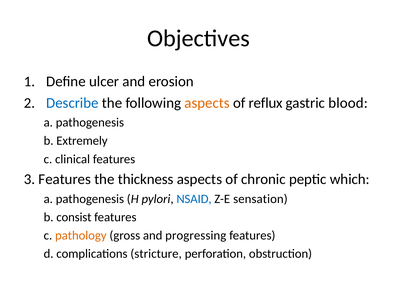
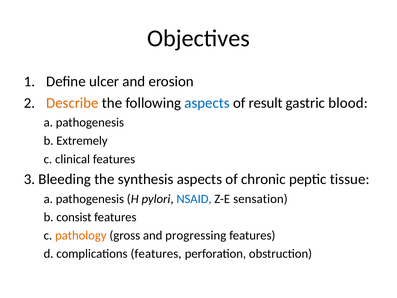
Describe colour: blue -> orange
aspects at (207, 103) colour: orange -> blue
reflux: reflux -> result
3 Features: Features -> Bleeding
thickness: thickness -> synthesis
which: which -> tissue
complications stricture: stricture -> features
